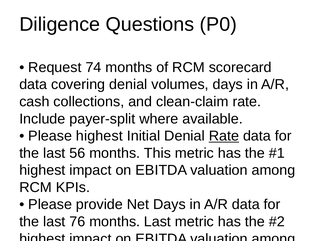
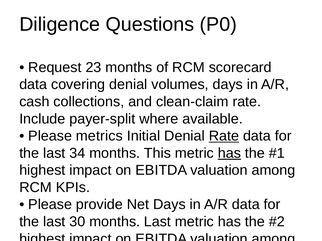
74: 74 -> 23
Please highest: highest -> metrics
56: 56 -> 34
has at (229, 153) underline: none -> present
76: 76 -> 30
